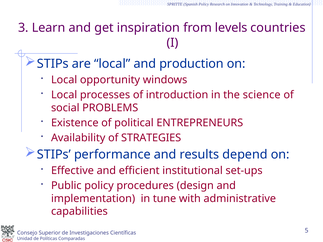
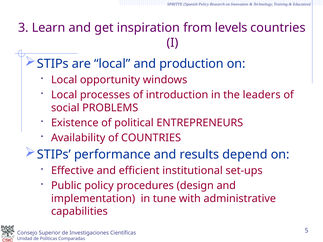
science: science -> leaders
of STRATEGIES: STRATEGIES -> COUNTRIES
